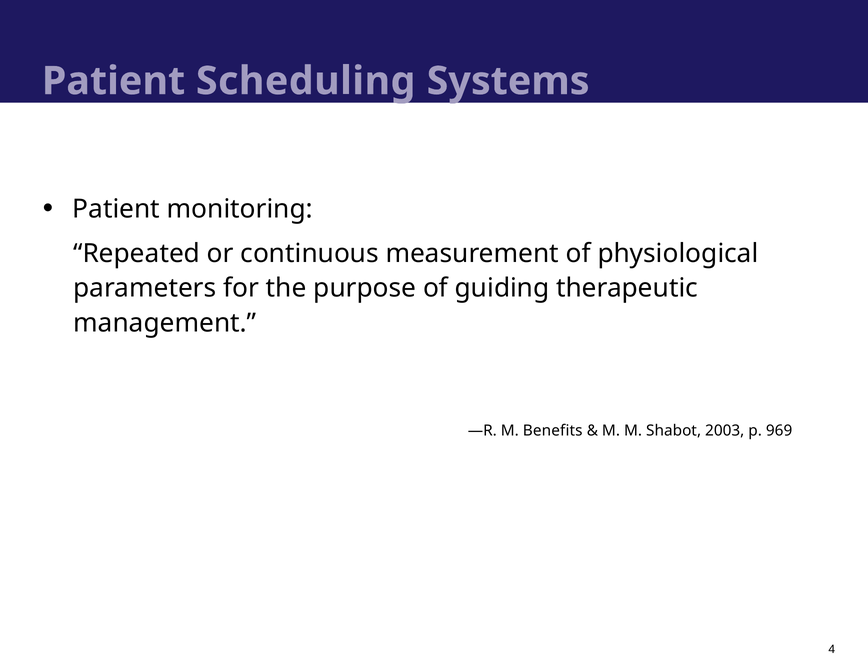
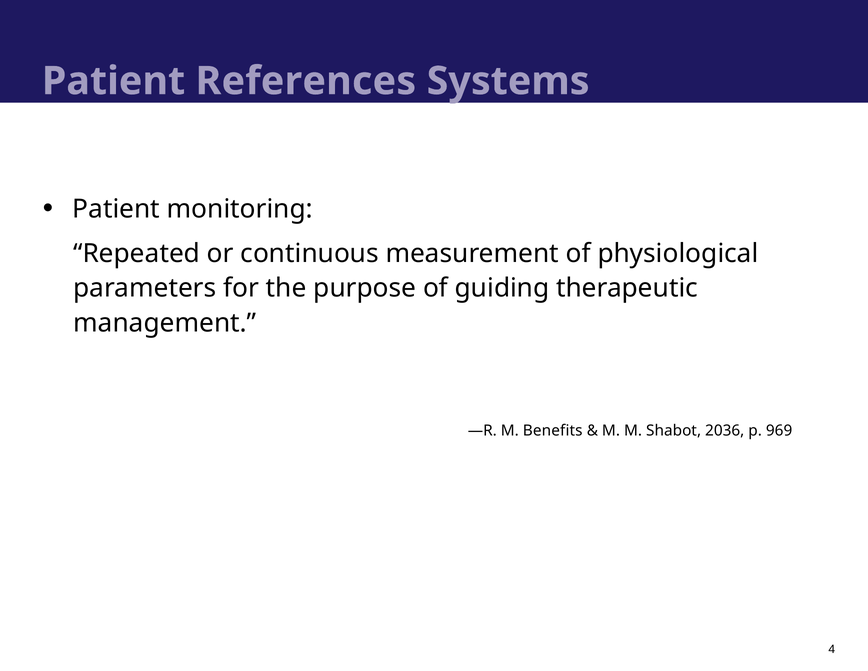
Scheduling: Scheduling -> References
2003: 2003 -> 2036
